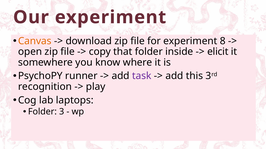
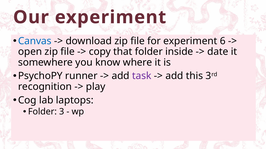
Canvas colour: orange -> blue
8: 8 -> 6
elicit: elicit -> date
